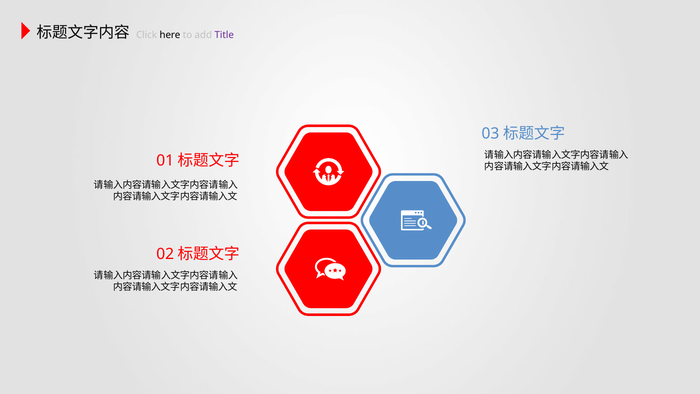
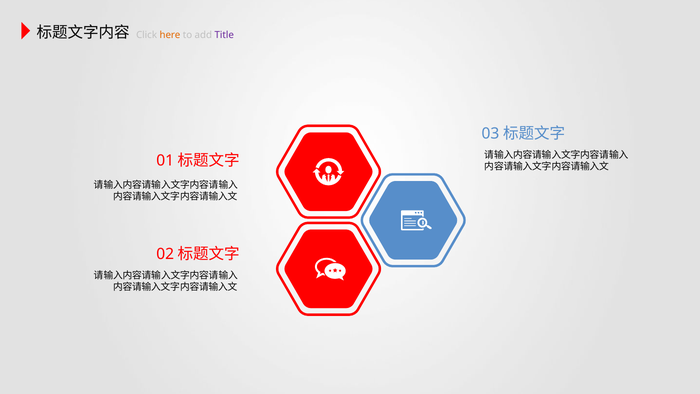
here colour: black -> orange
